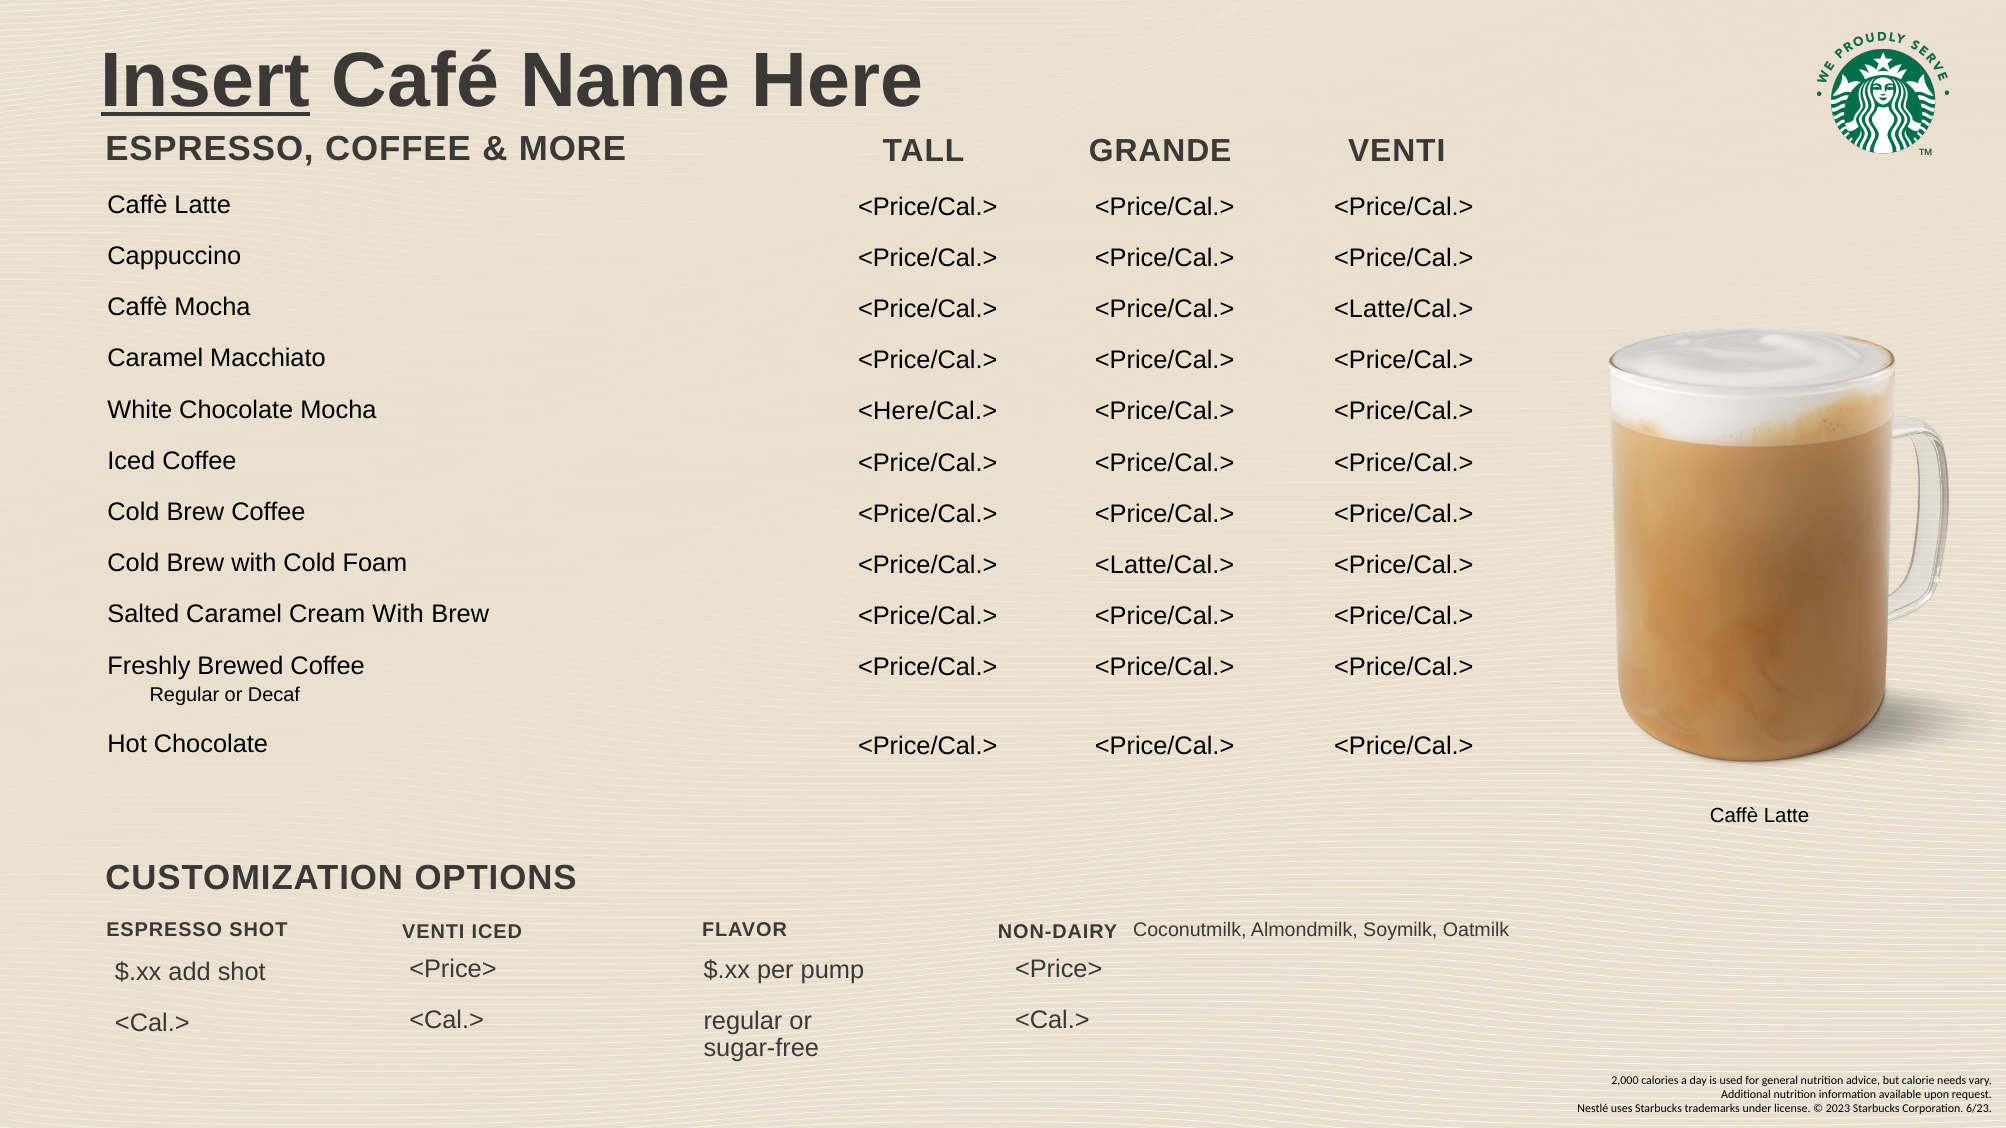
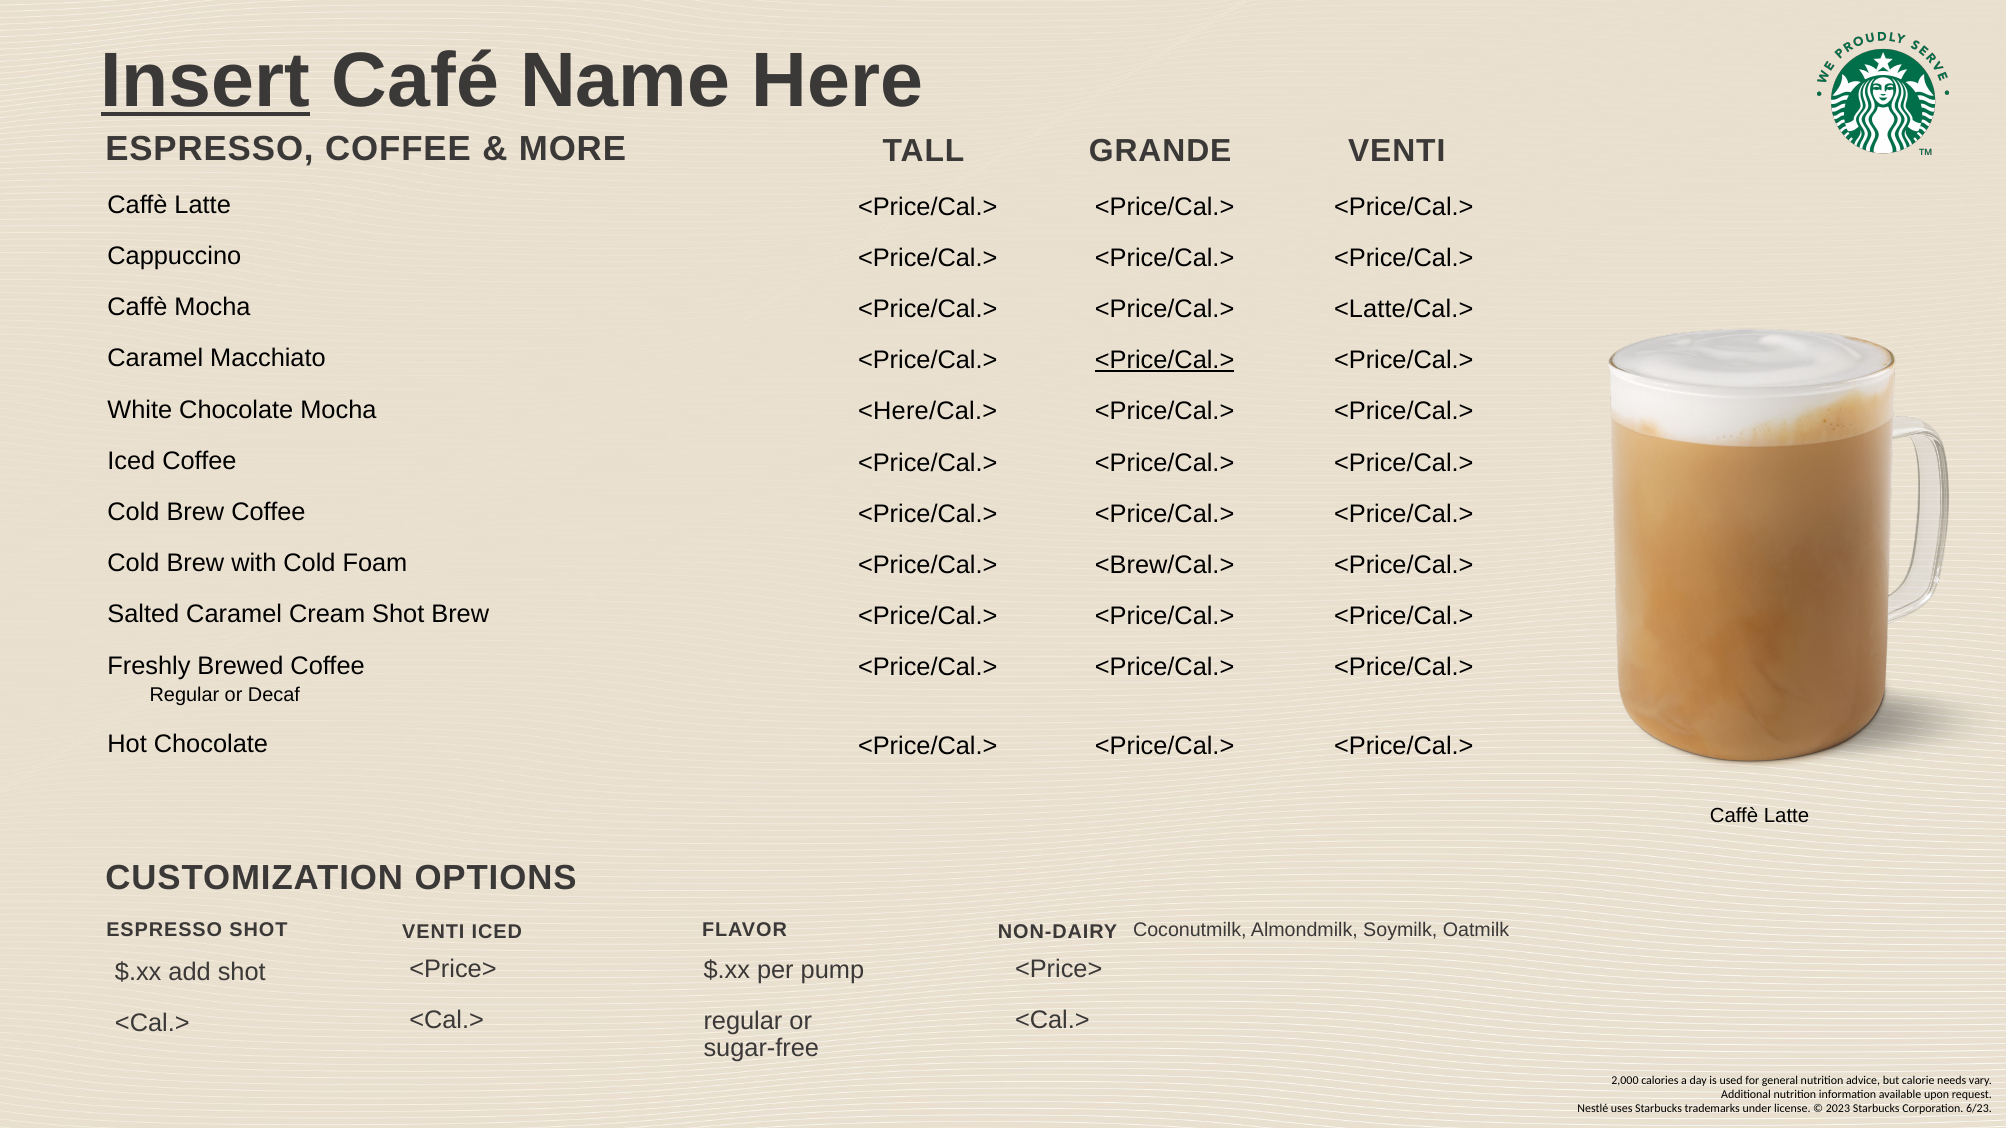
<Price/Cal.> at (1165, 360) underline: none -> present
<Latte/Cal.> at (1165, 565): <Latte/Cal.> -> <Brew/Cal.>
Cream With: With -> Shot
